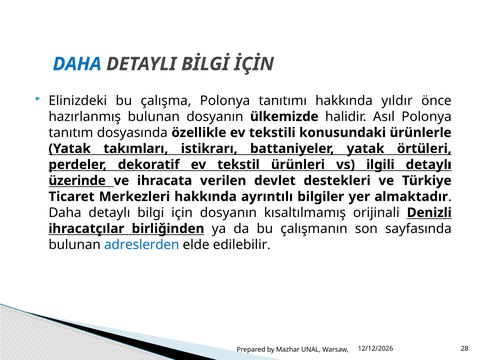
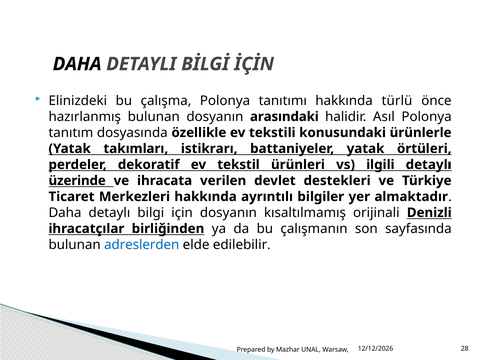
DAHA at (77, 64) colour: blue -> black
yıldır: yıldır -> türlü
ülkemizde: ülkemizde -> arasındaki
